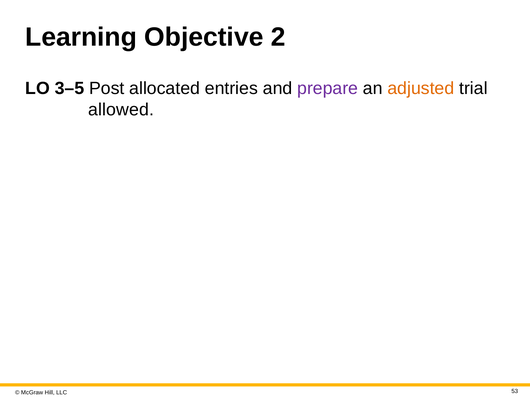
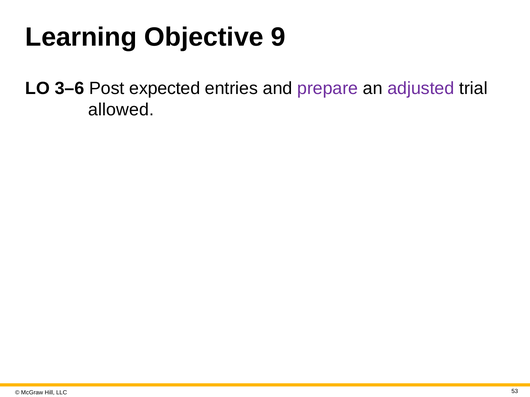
2: 2 -> 9
3–5: 3–5 -> 3–6
allocated: allocated -> expected
adjusted colour: orange -> purple
